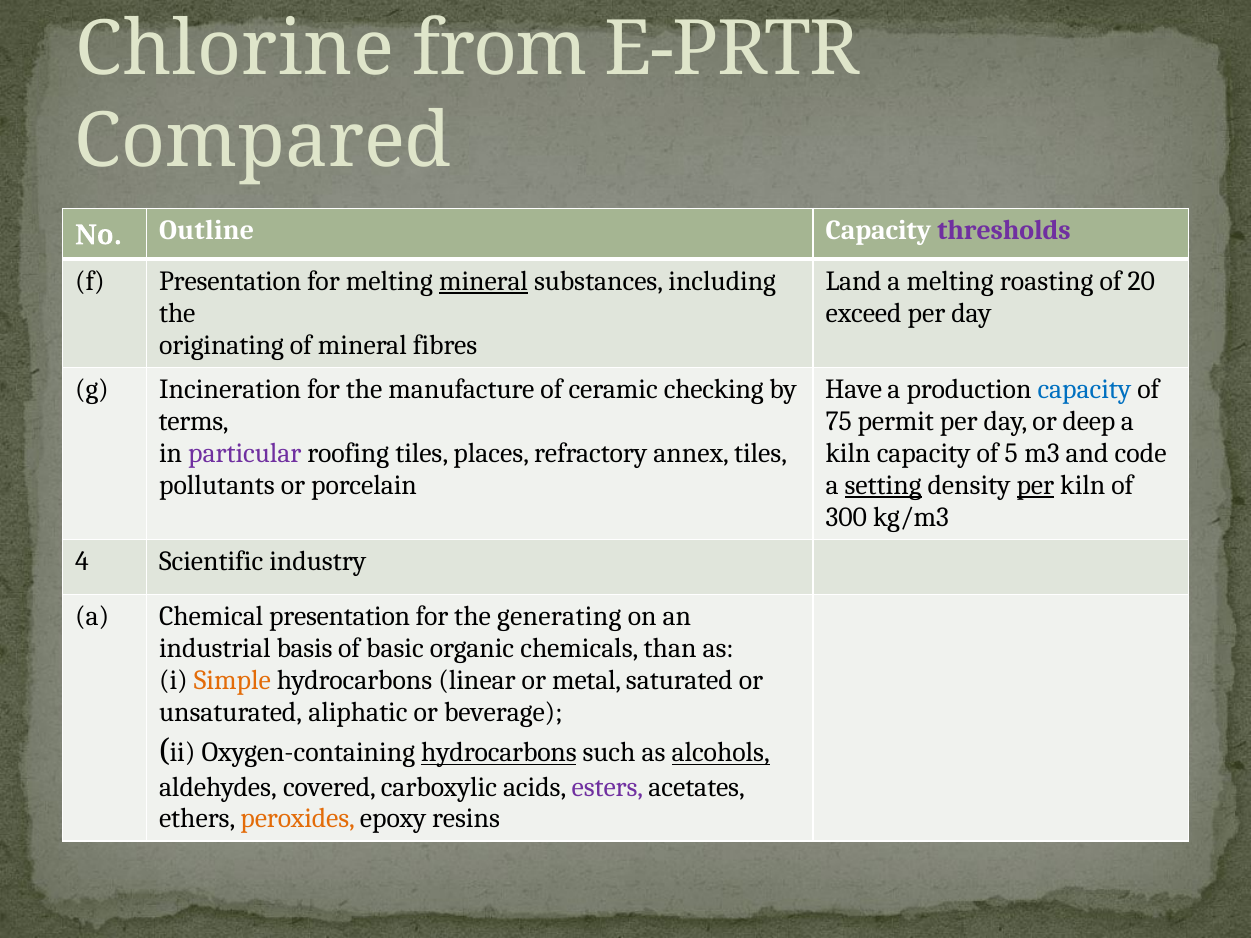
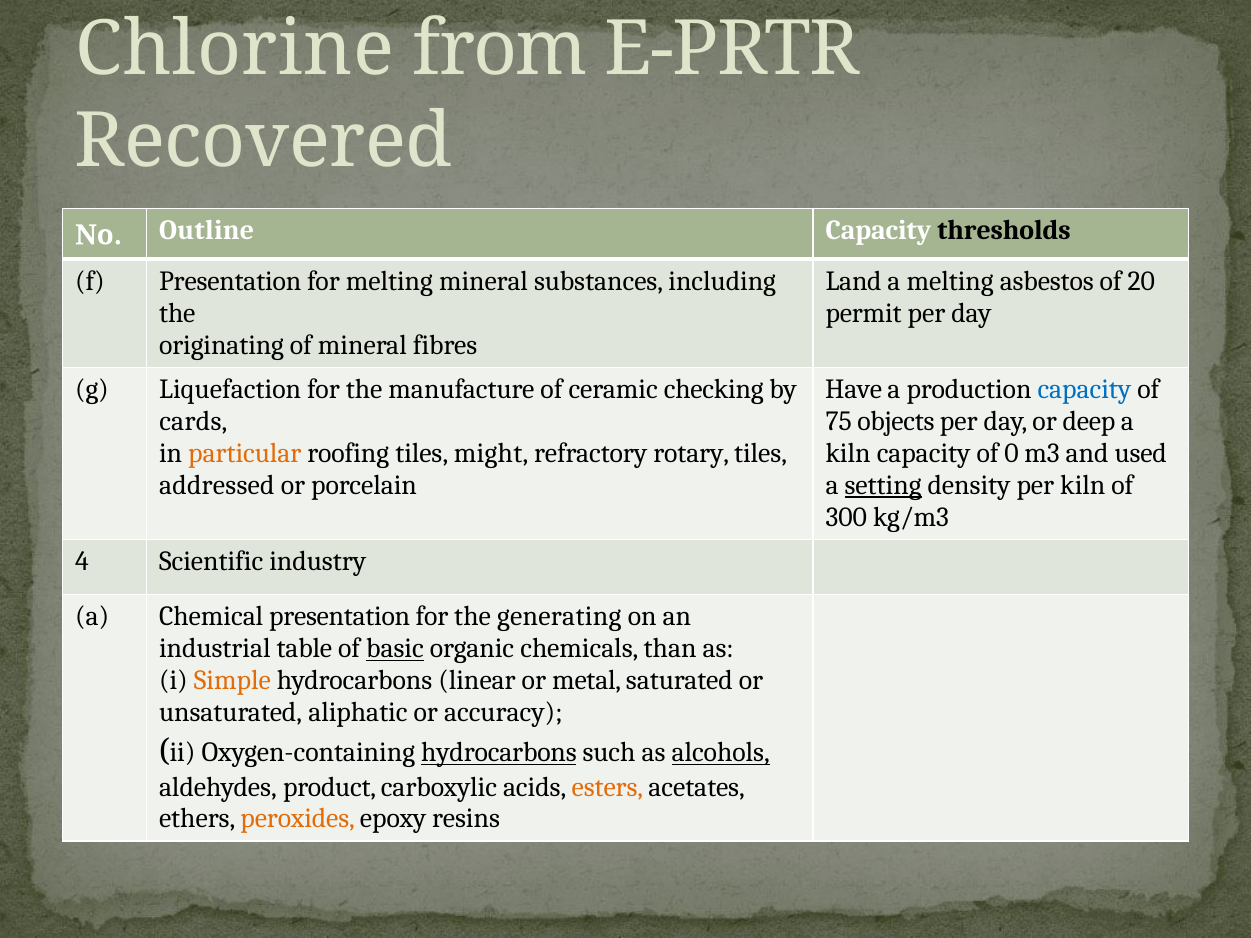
Compared: Compared -> Recovered
thresholds colour: purple -> black
mineral at (484, 281) underline: present -> none
roasting: roasting -> asbestos
exceed: exceed -> permit
Incineration: Incineration -> Liquefaction
terms: terms -> cards
permit: permit -> objects
particular colour: purple -> orange
places: places -> might
annex: annex -> rotary
5: 5 -> 0
code: code -> used
pollutants: pollutants -> addressed
per at (1035, 485) underline: present -> none
basis: basis -> table
basic underline: none -> present
beverage: beverage -> accuracy
covered: covered -> product
esters colour: purple -> orange
